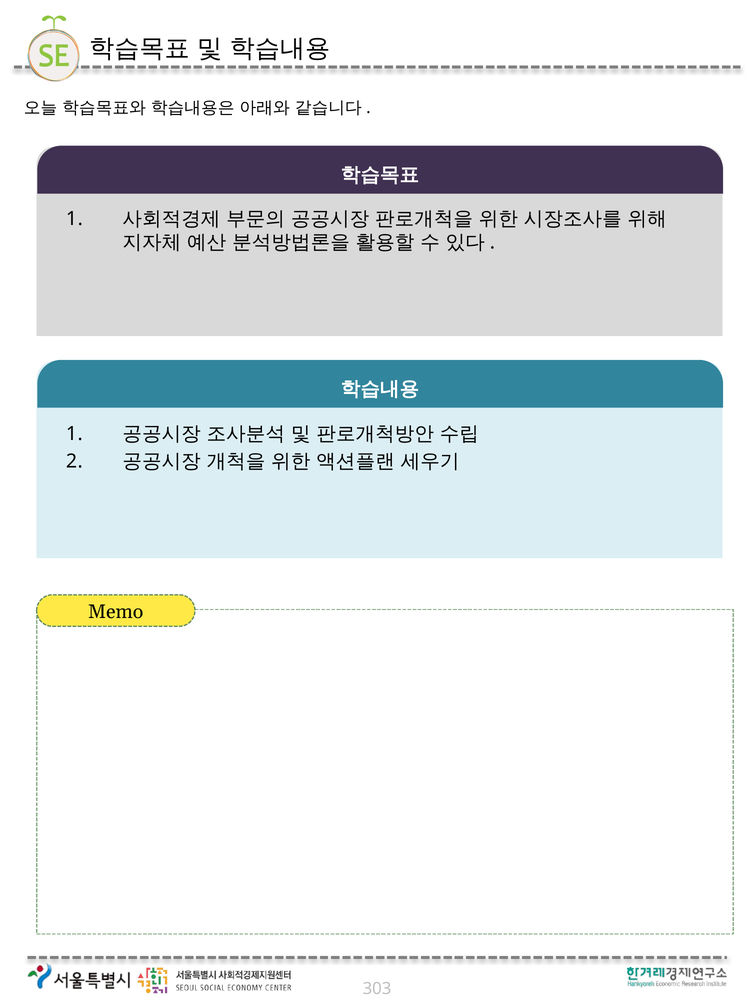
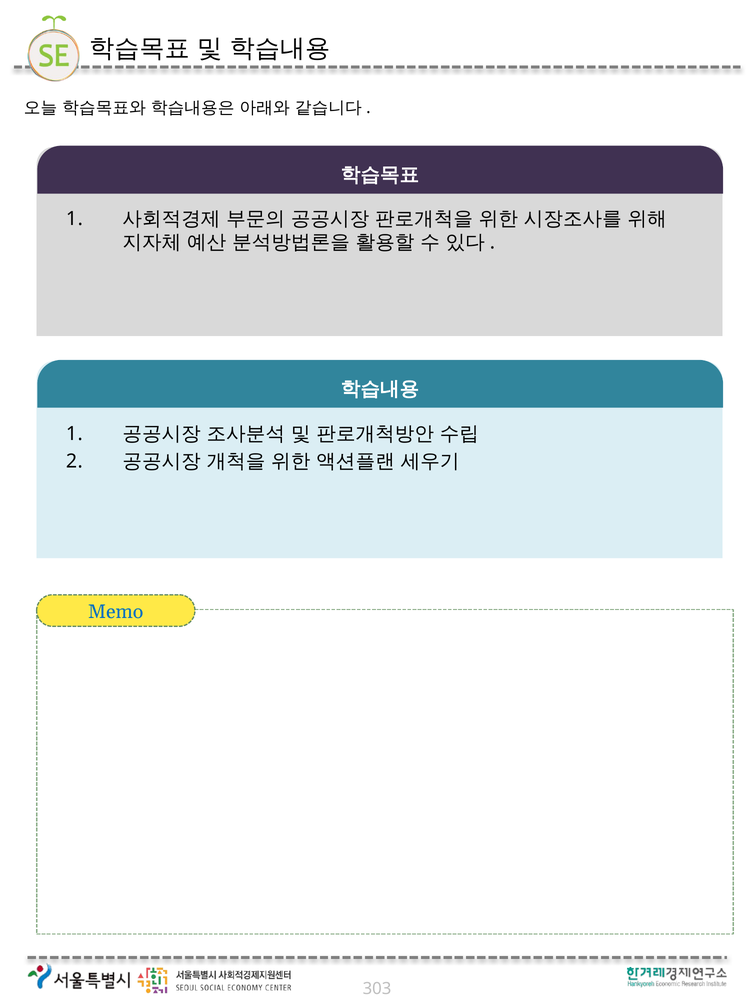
Memo colour: black -> blue
